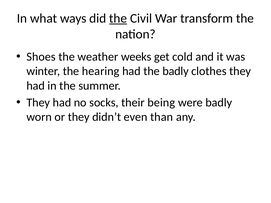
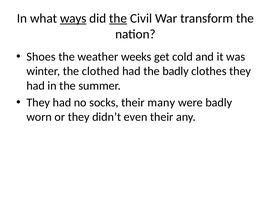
ways underline: none -> present
hearing: hearing -> clothed
being: being -> many
even than: than -> their
